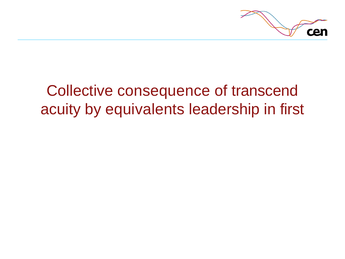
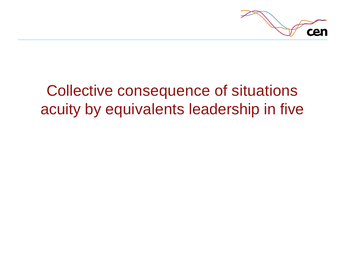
transcend: transcend -> situations
first: first -> five
